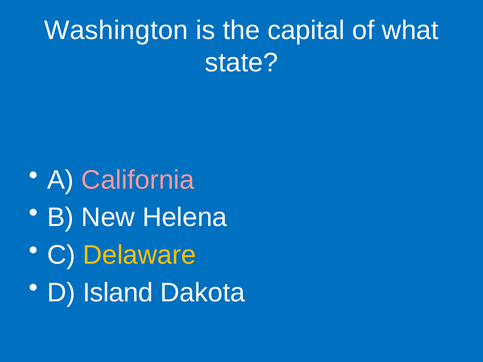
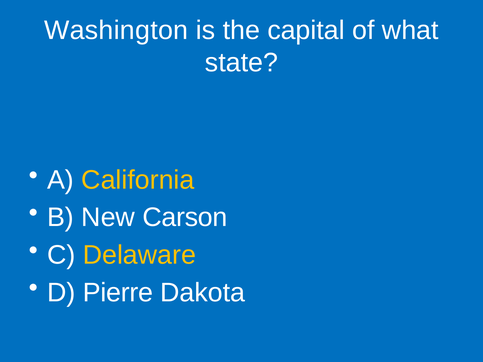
California colour: pink -> yellow
Helena: Helena -> Carson
Island: Island -> Pierre
